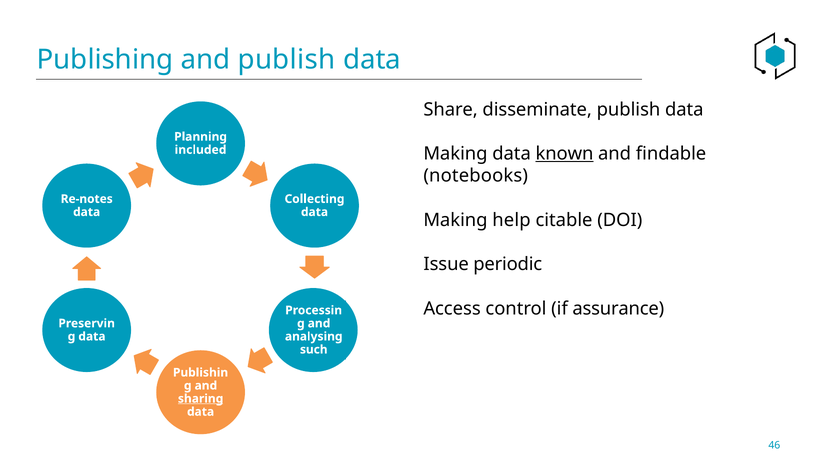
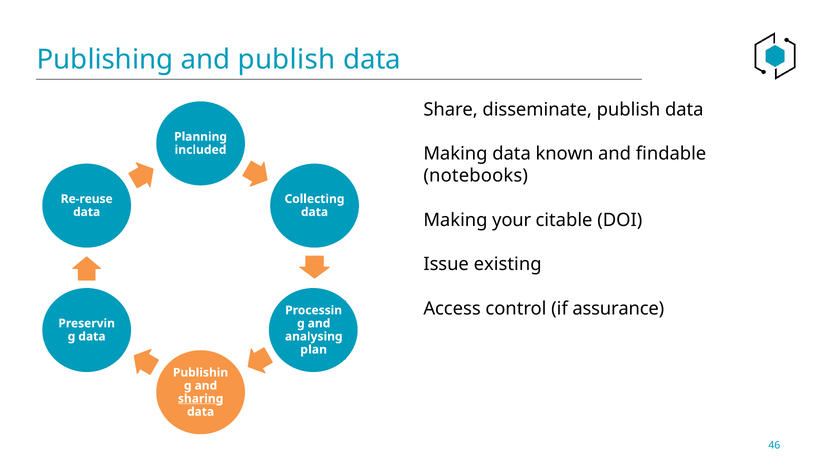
known underline: present -> none
Re-notes: Re-notes -> Re-reuse
help: help -> your
periodic: periodic -> existing
such: such -> plan
